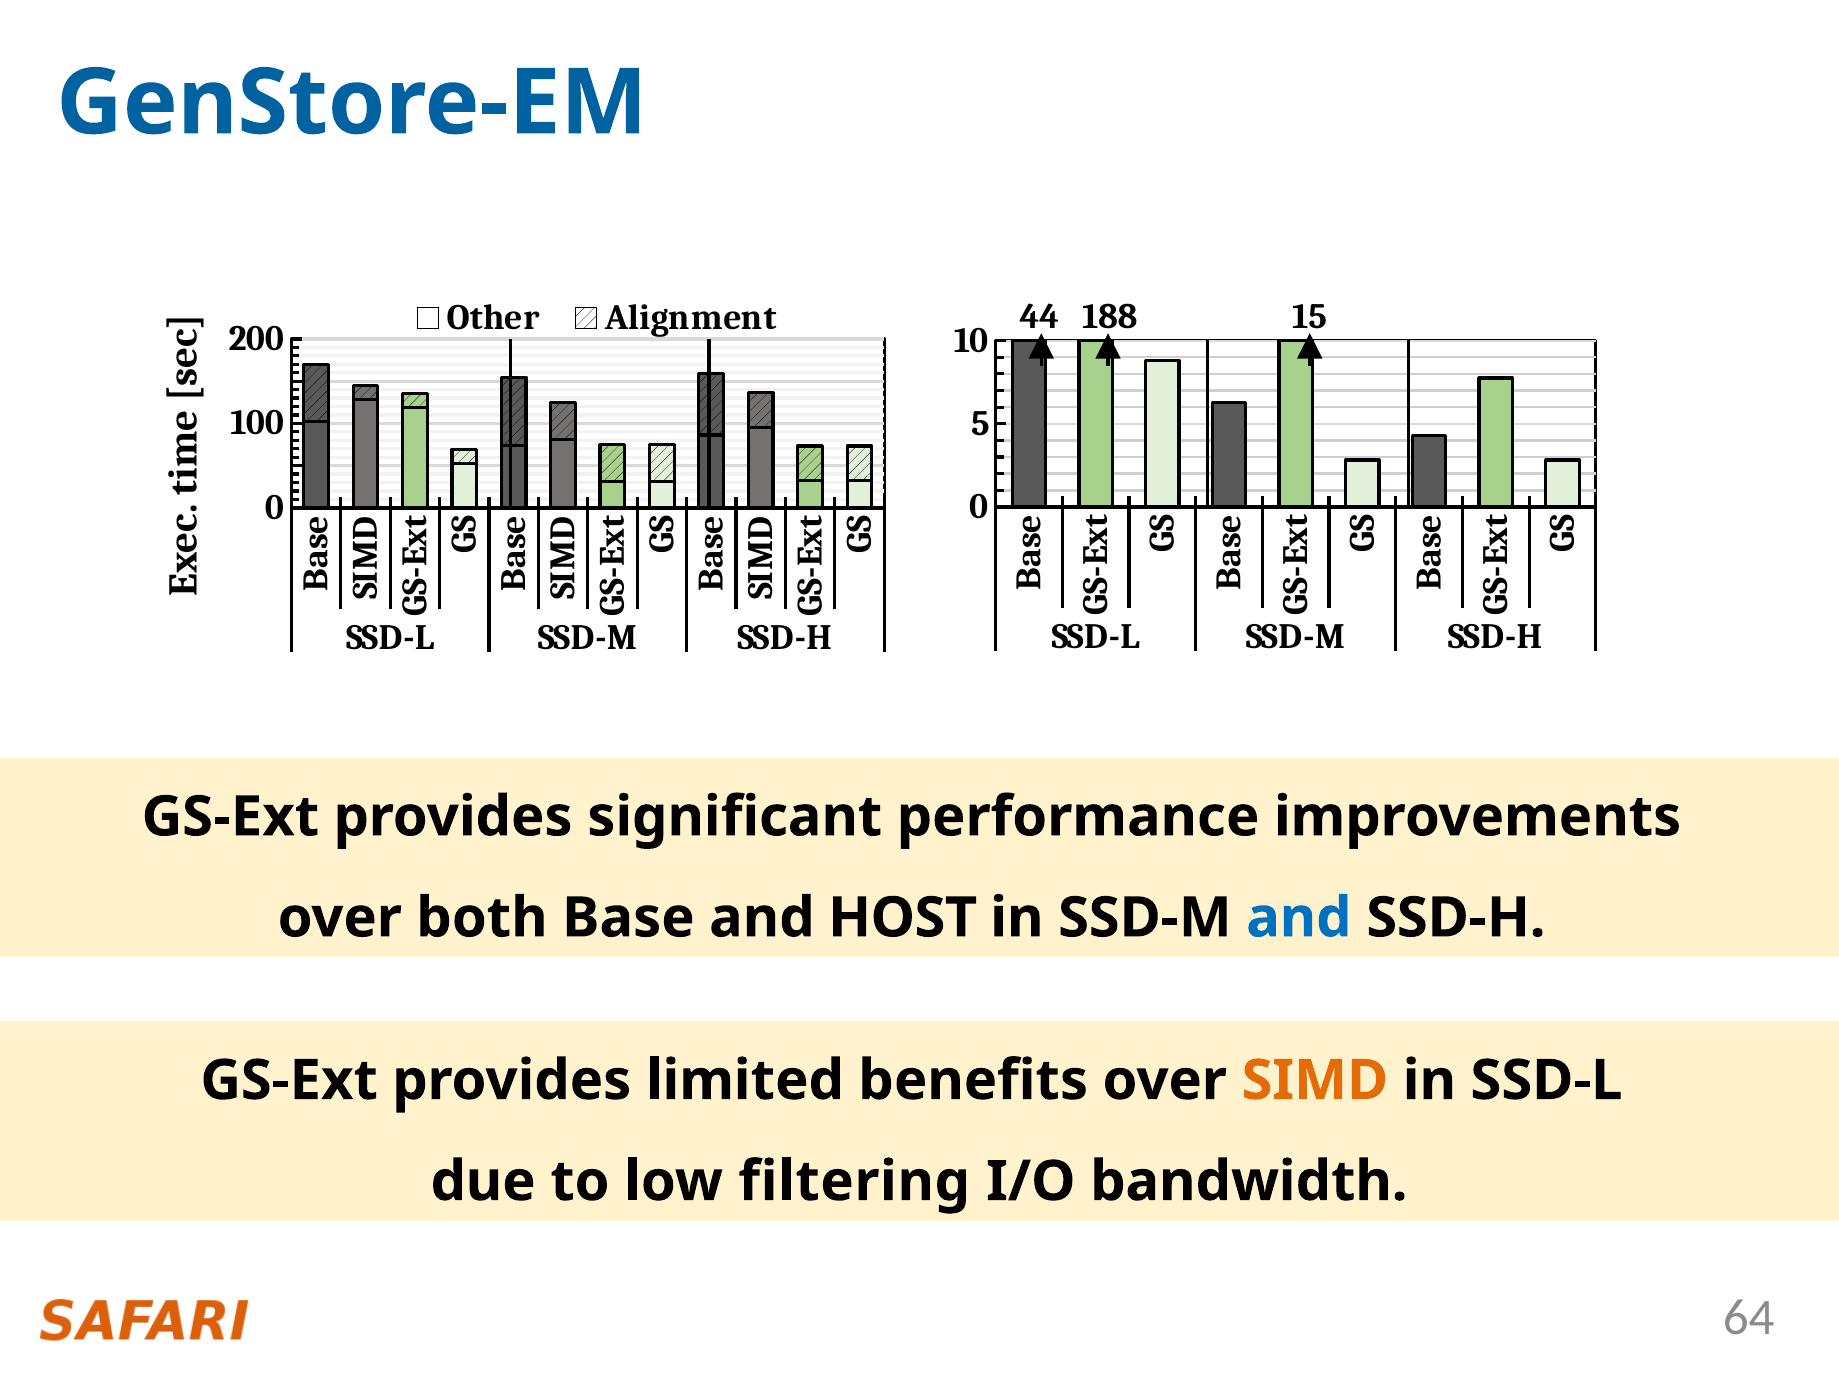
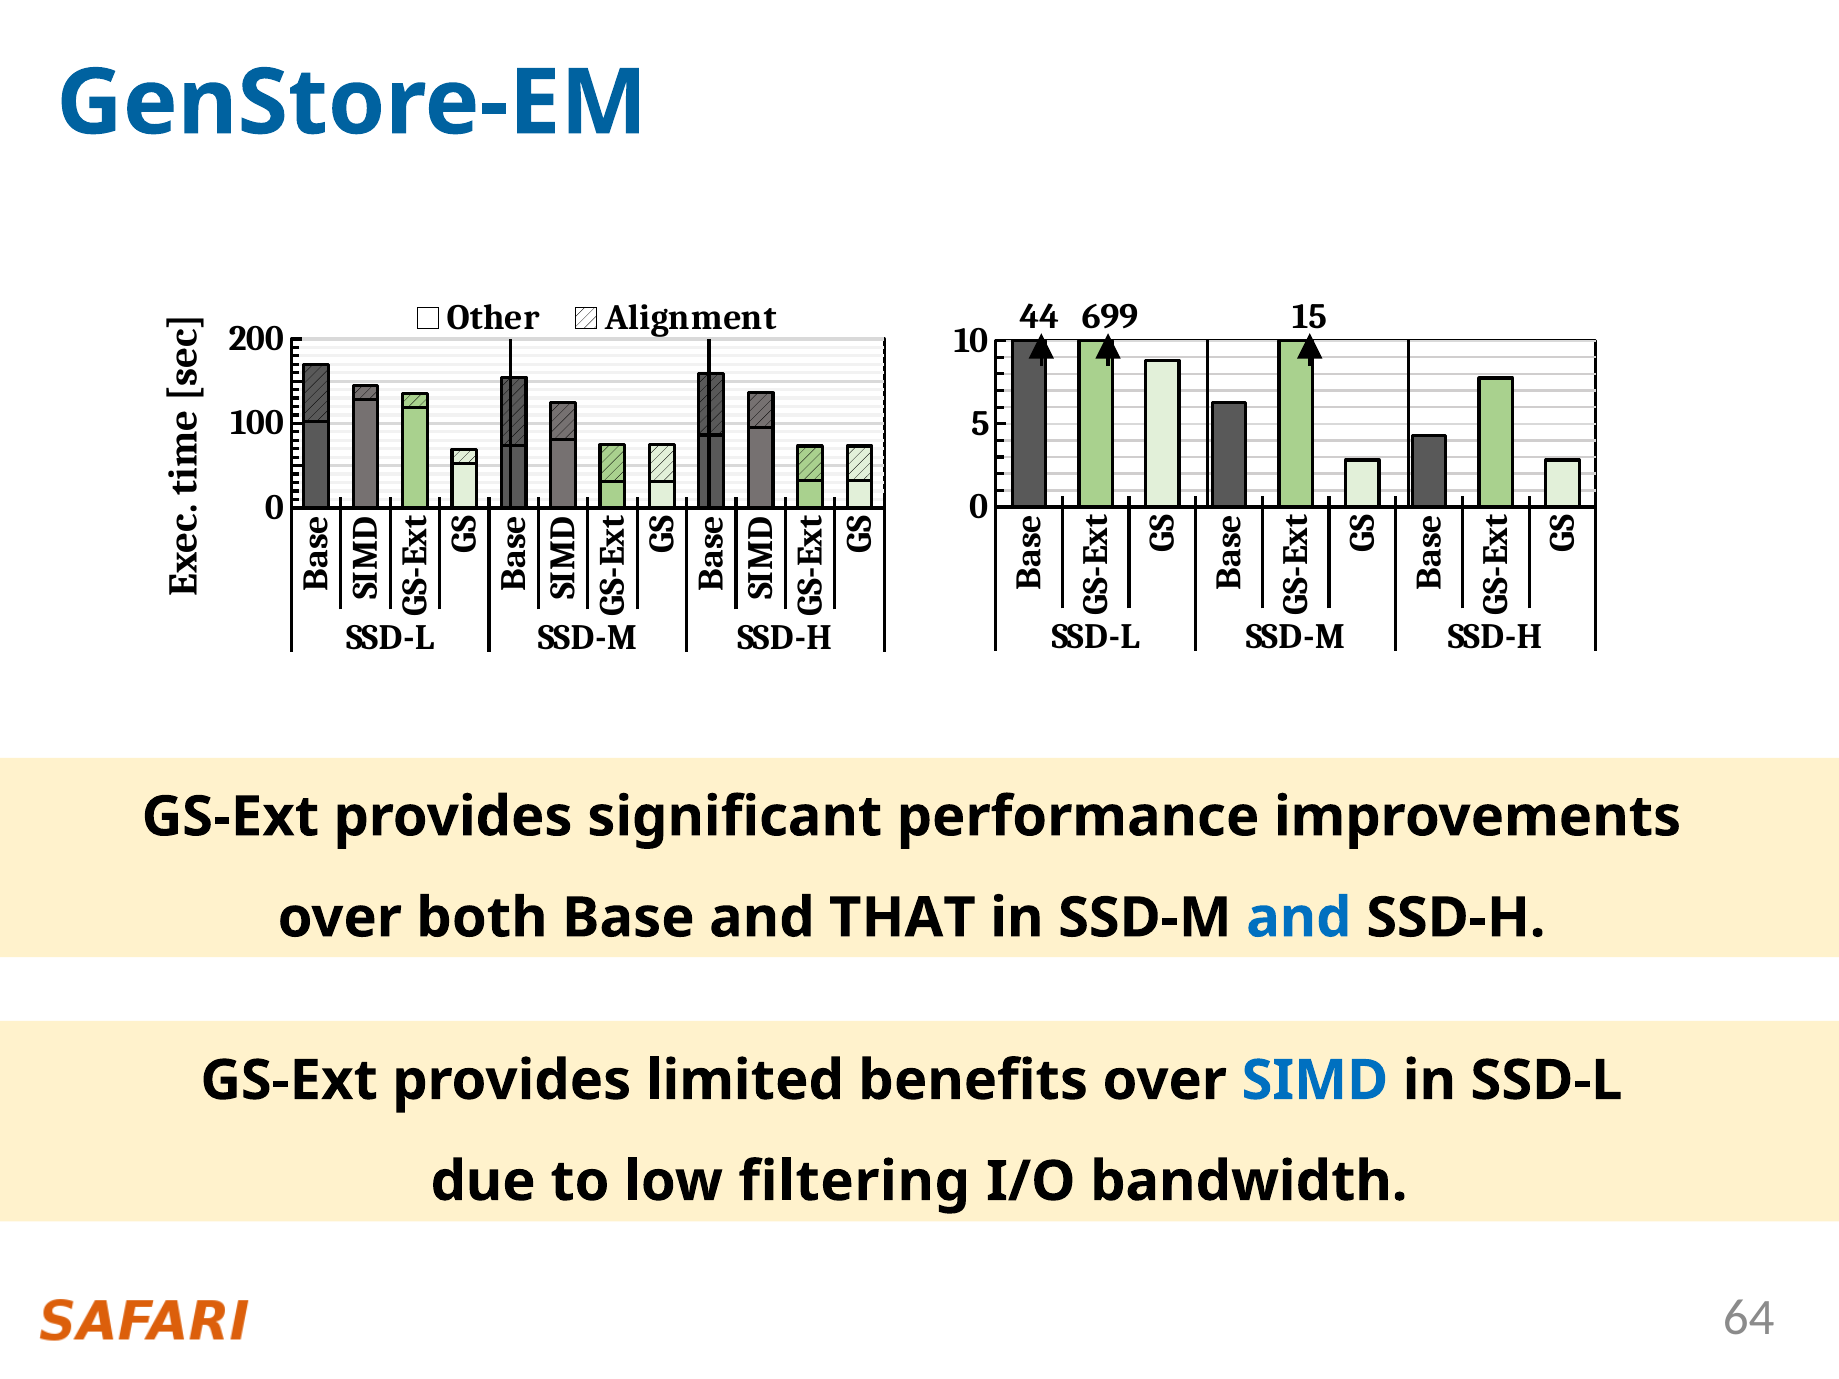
188: 188 -> 699
HOST: HOST -> THAT
SIMD colour: orange -> blue
